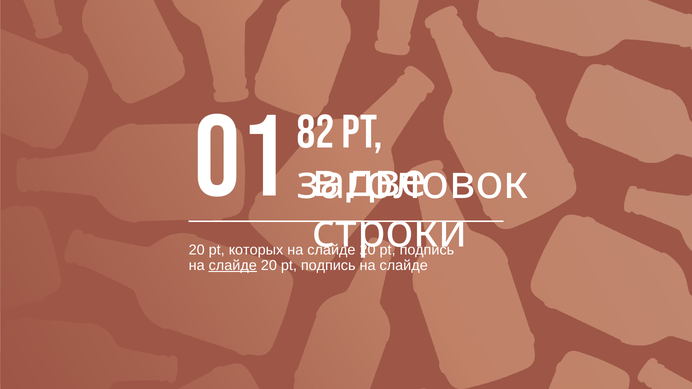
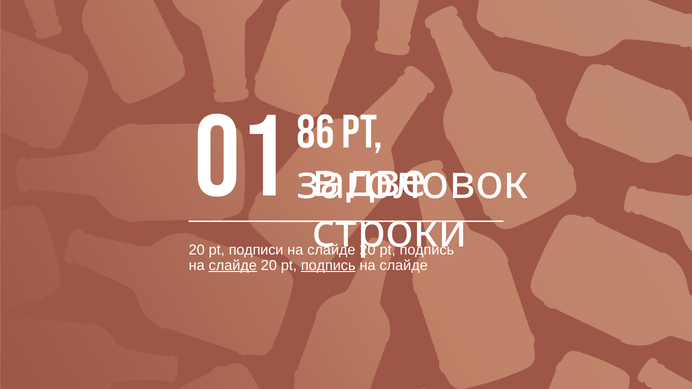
82: 82 -> 86
которых: которых -> подписи
подпись at (328, 266) underline: none -> present
